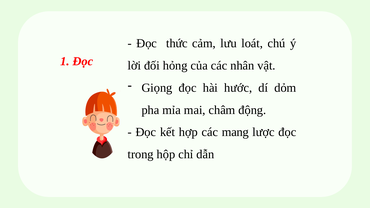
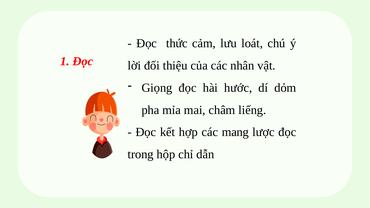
hỏng: hỏng -> thiệu
động: động -> liếng
